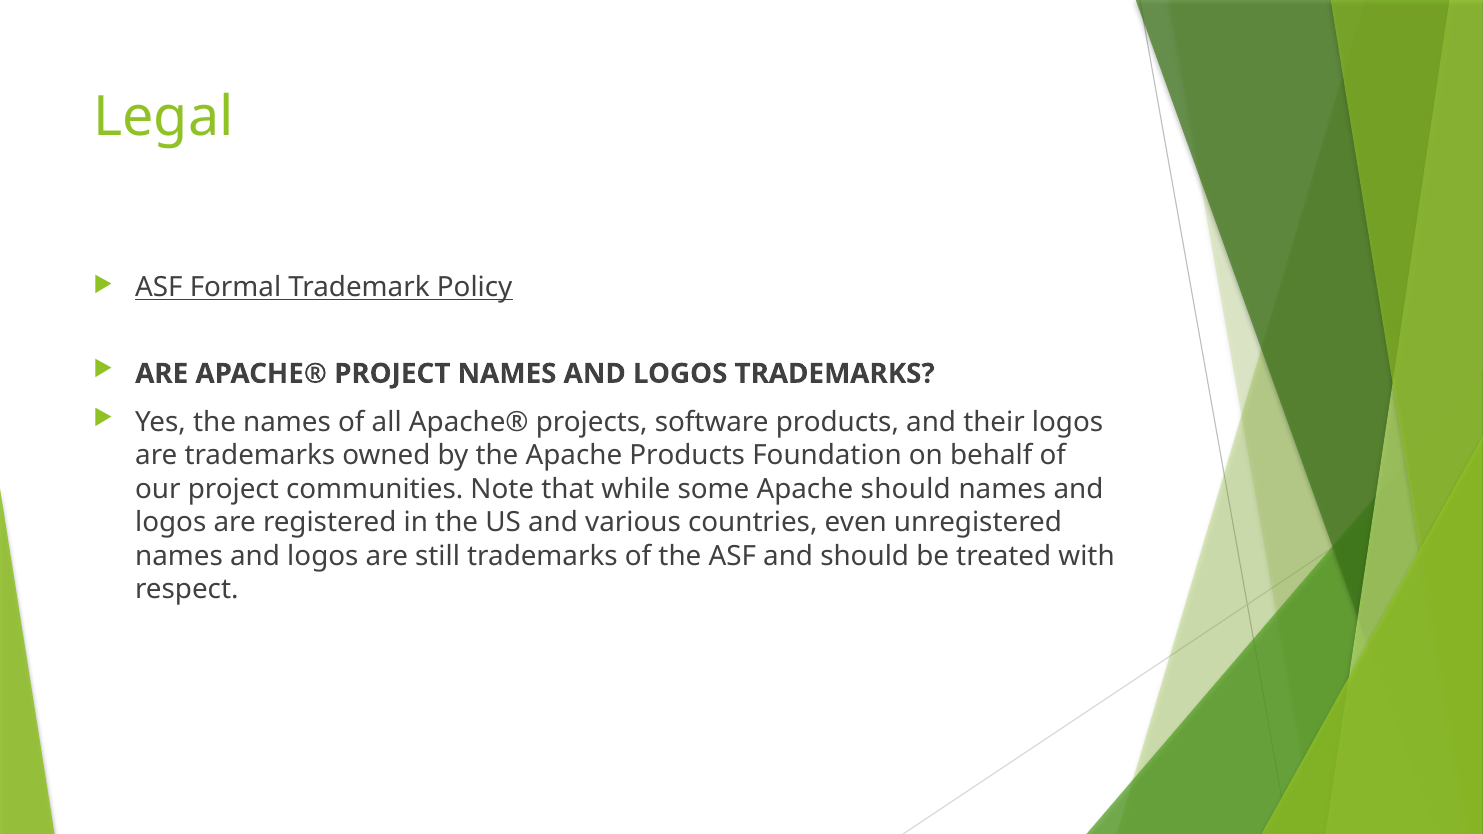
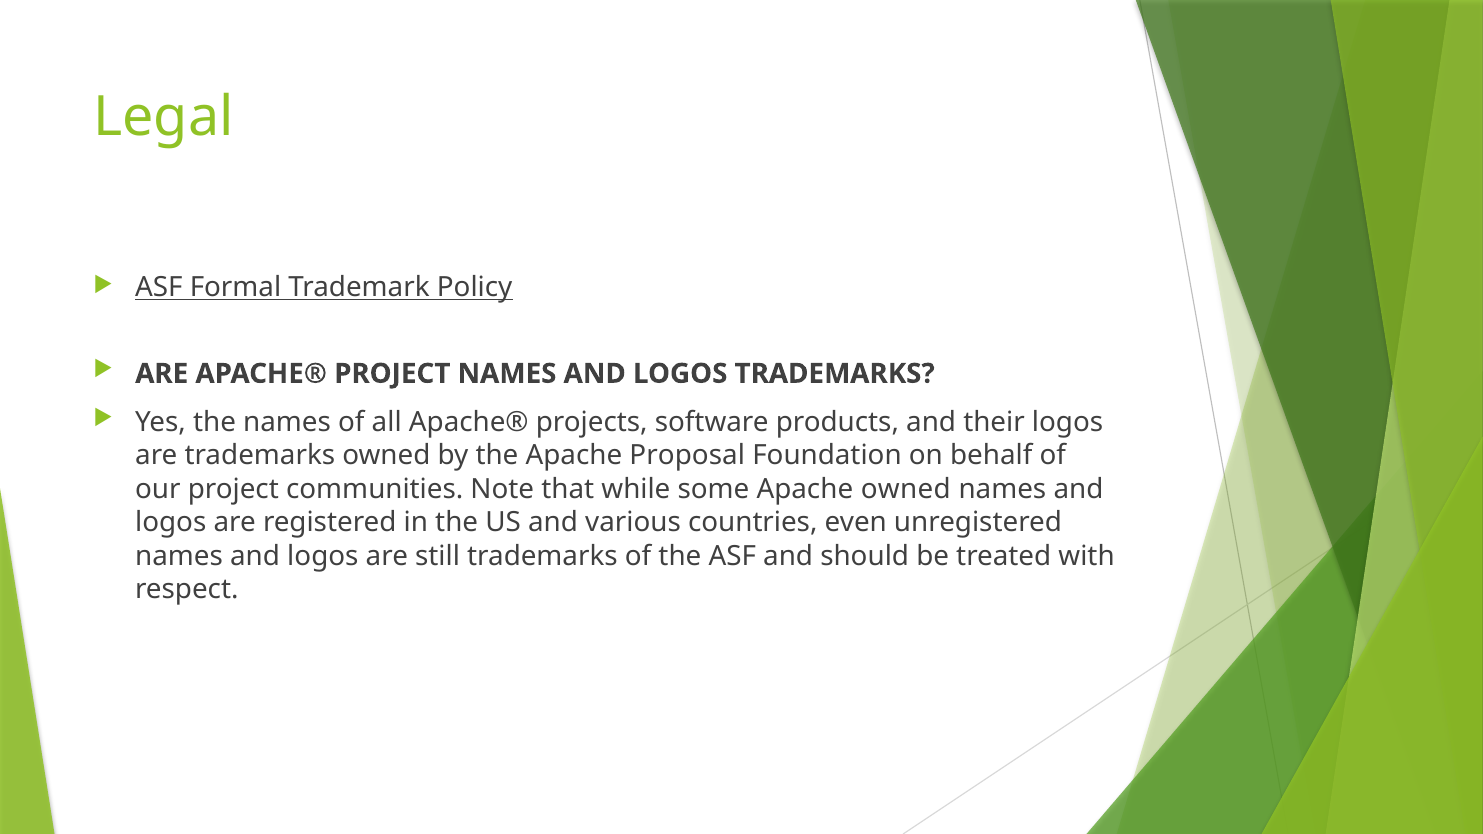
Apache Products: Products -> Proposal
Apache should: should -> owned
